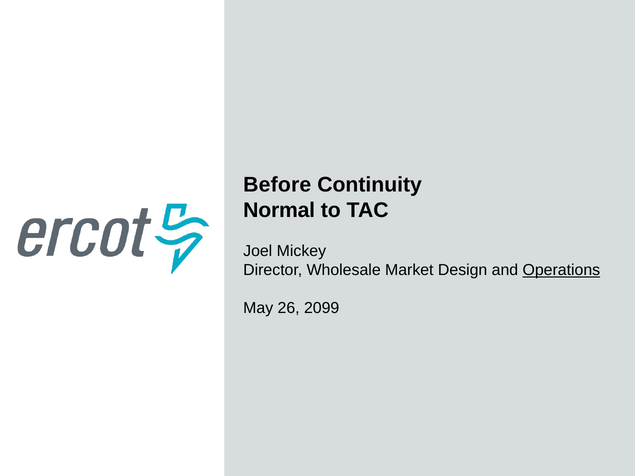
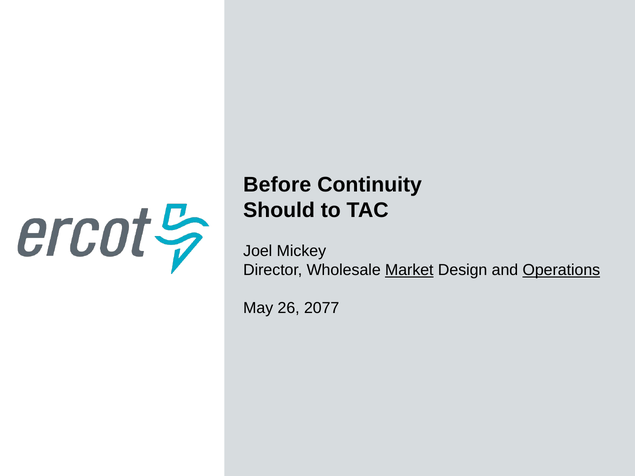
Normal: Normal -> Should
Market underline: none -> present
2099: 2099 -> 2077
